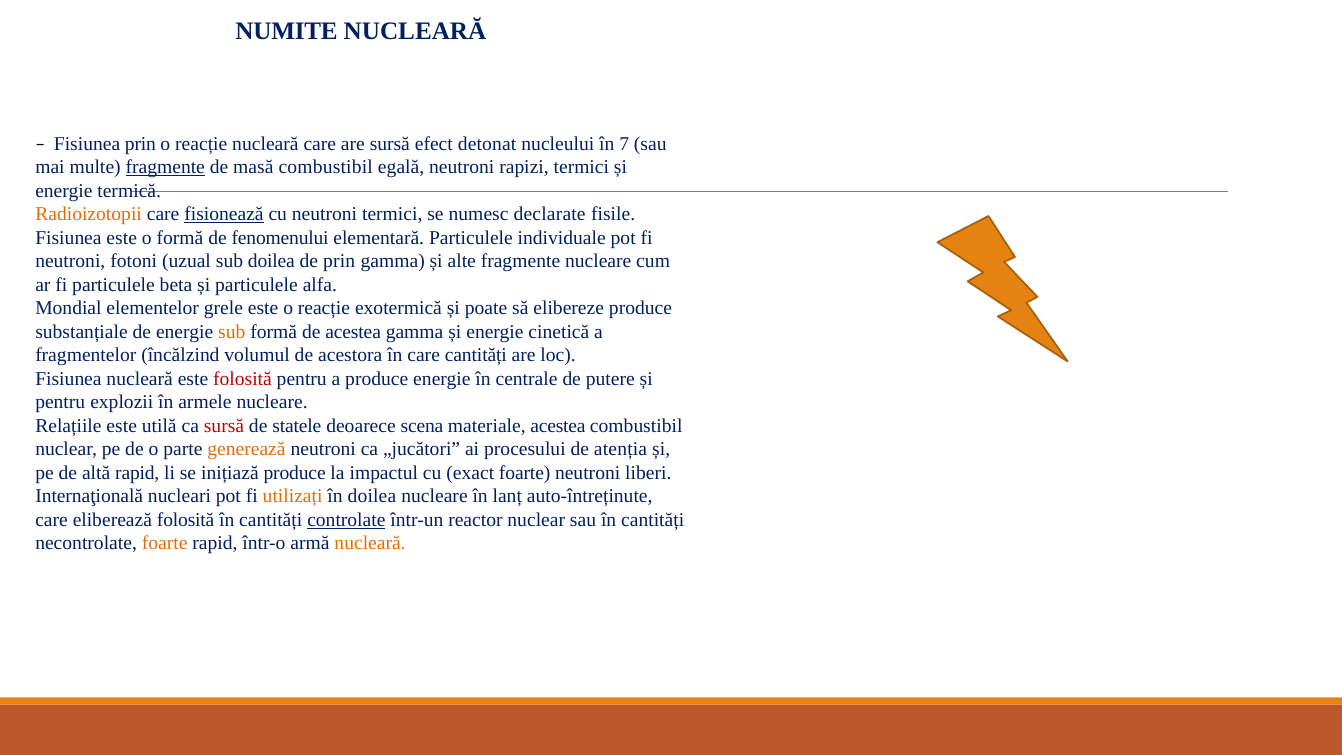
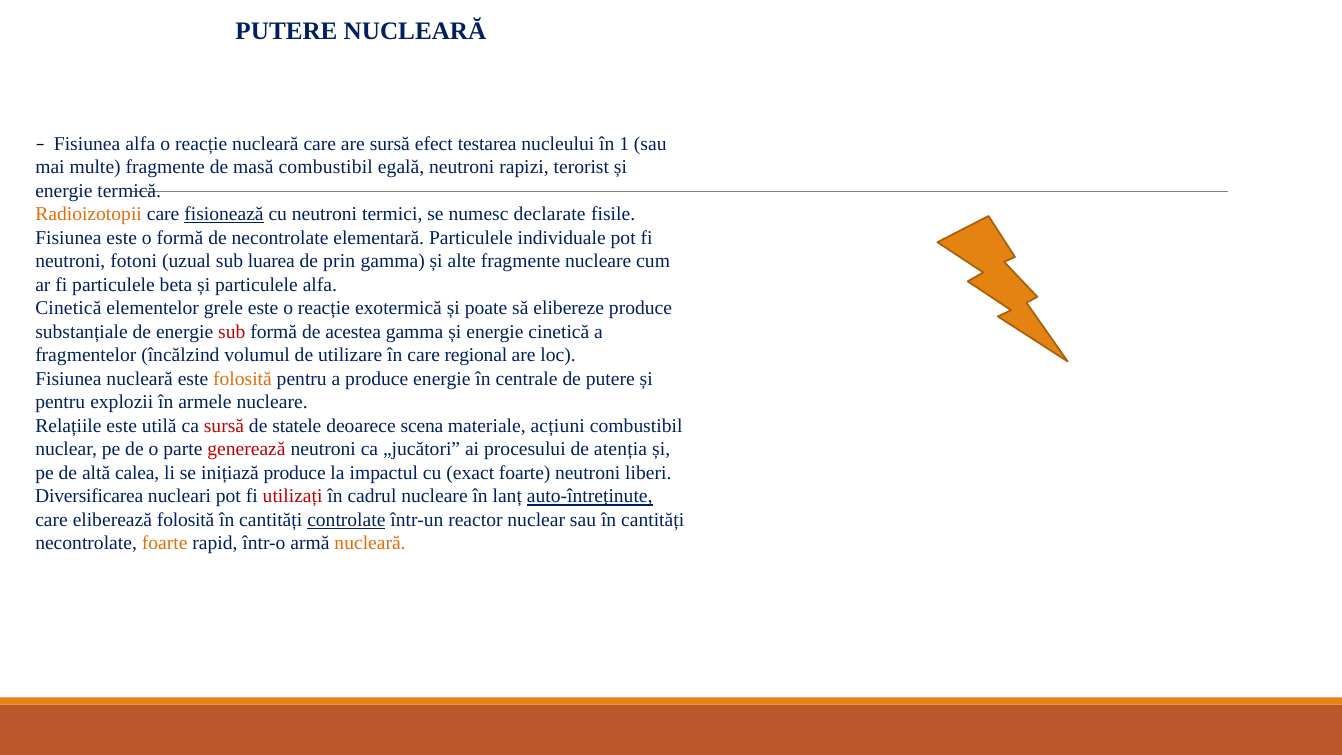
NUMITE at (287, 31): NUMITE -> PUTERE
Fisiunea prin: prin -> alfa
detonat: detonat -> testarea
7: 7 -> 1
fragmente at (165, 167) underline: present -> none
rapizi termici: termici -> terorist
de fenomenului: fenomenului -> necontrolate
sub doilea: doilea -> luarea
Mondial at (68, 308): Mondial -> Cinetică
sub at (232, 332) colour: orange -> red
acestora: acestora -> utilizare
care cantități: cantități -> regional
folosită at (242, 379) colour: red -> orange
materiale acestea: acestea -> acțiuni
generează colour: orange -> red
altă rapid: rapid -> calea
Internaţională: Internaţională -> Diversificarea
utilizați colour: orange -> red
în doilea: doilea -> cadrul
auto-întreținute underline: none -> present
